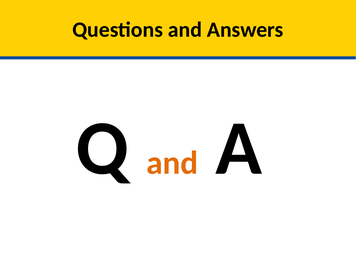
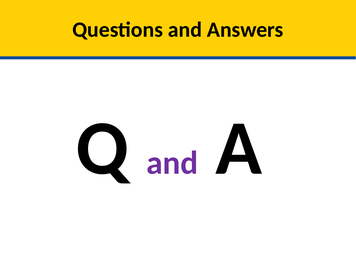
and at (172, 163) colour: orange -> purple
